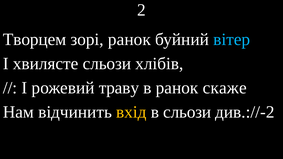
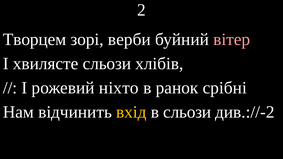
зорі ранок: ранок -> верби
вітер colour: light blue -> pink
траву: траву -> ніхто
скаже: скаже -> срібні
